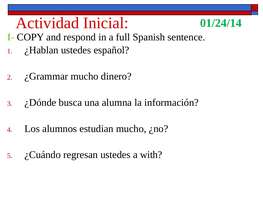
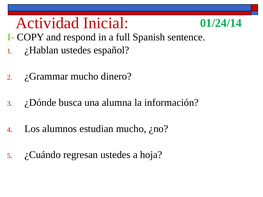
with: with -> hoja
